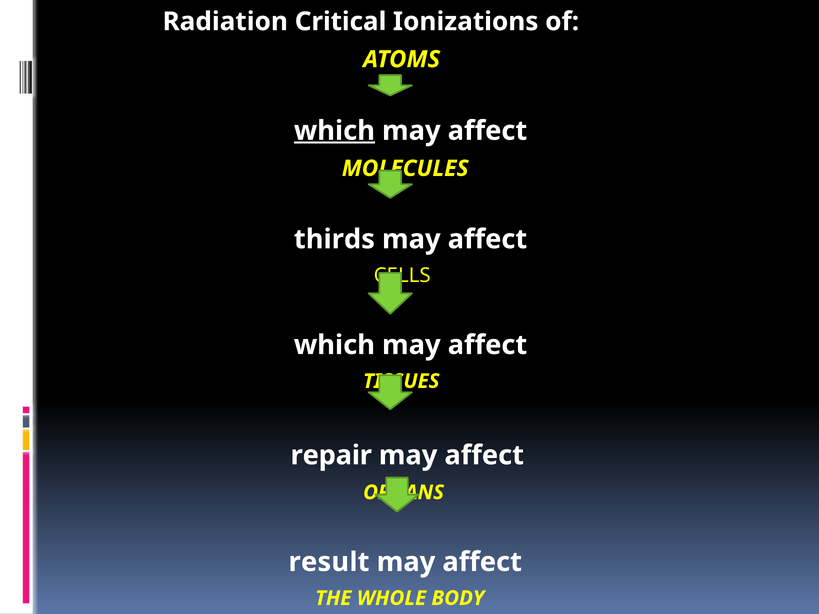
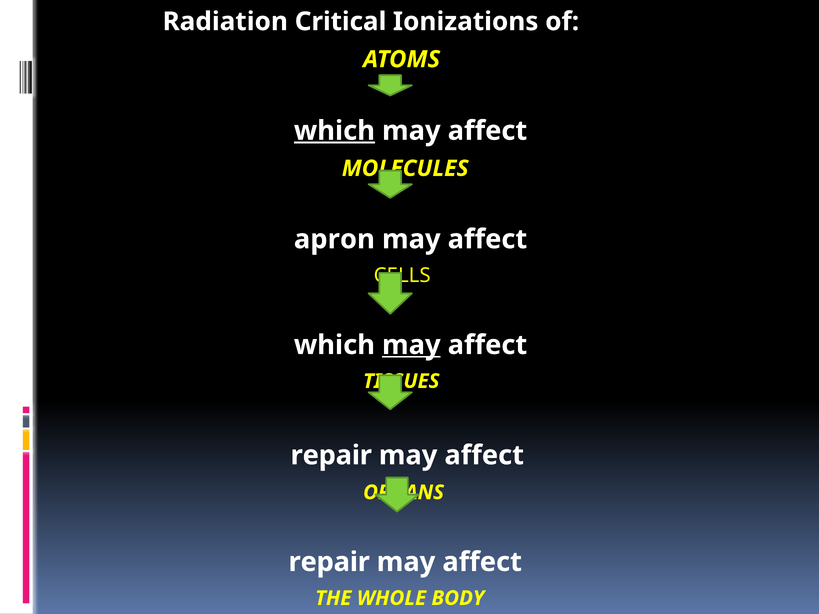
thirds: thirds -> apron
may at (411, 345) underline: none -> present
result at (329, 562): result -> repair
